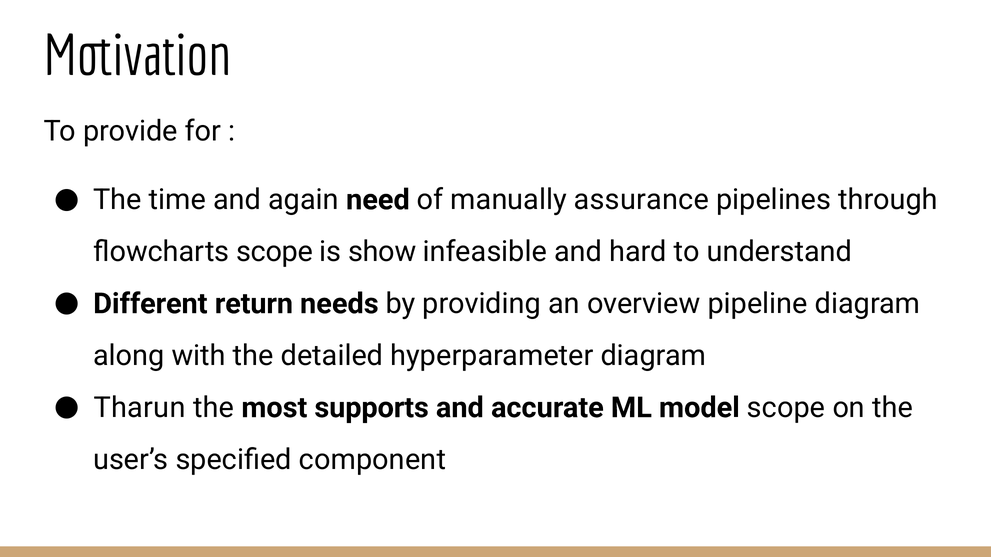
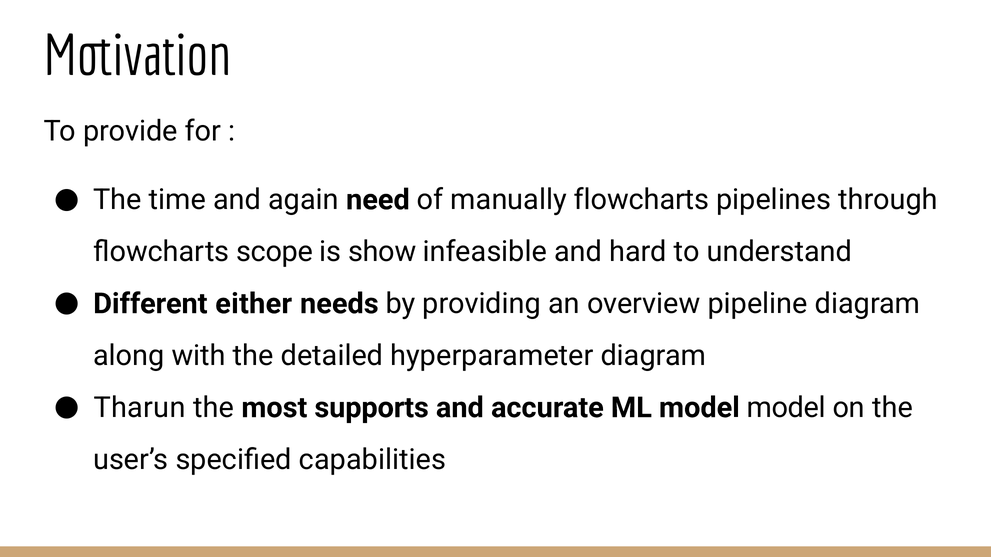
manually assurance: assurance -> flowcharts
return: return -> either
model scope: scope -> model
component: component -> capabilities
